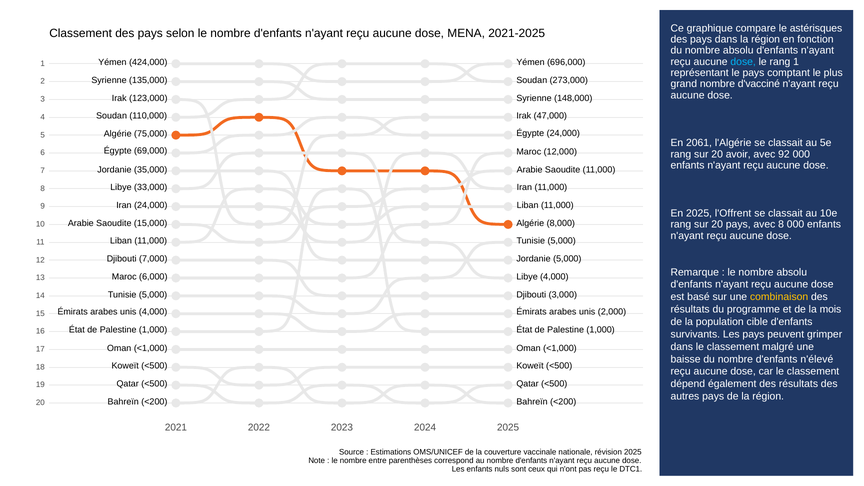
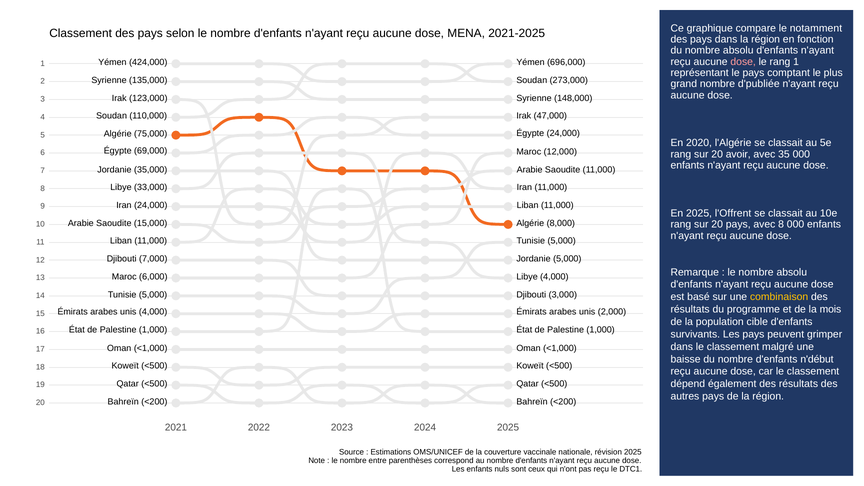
astérisques: astérisques -> notamment
dose at (743, 62) colour: light blue -> pink
d'vacciné: d'vacciné -> d'publiée
2061: 2061 -> 2020
92: 92 -> 35
n'élevé: n'élevé -> n'début
